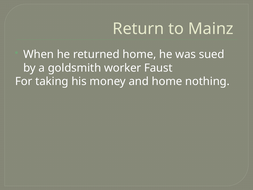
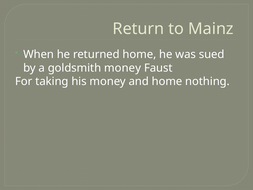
goldsmith worker: worker -> money
